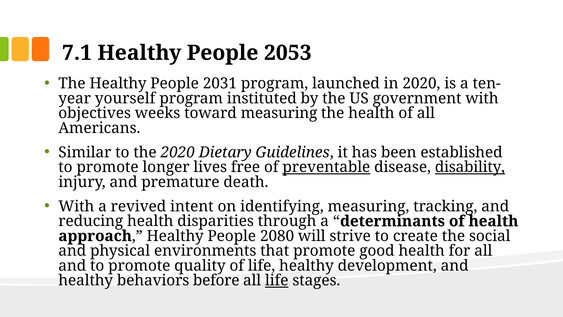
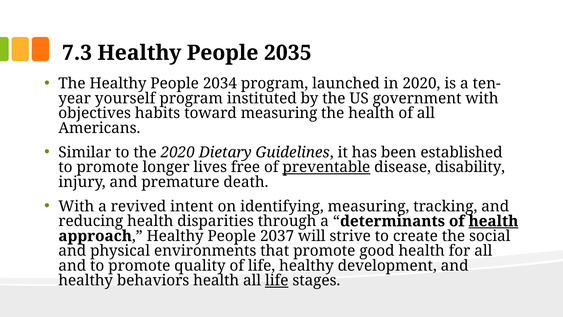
7.1: 7.1 -> 7.3
2053: 2053 -> 2035
2031: 2031 -> 2034
weeks: weeks -> habits
disability underline: present -> none
health at (493, 221) underline: none -> present
2080: 2080 -> 2037
behaviors before: before -> health
